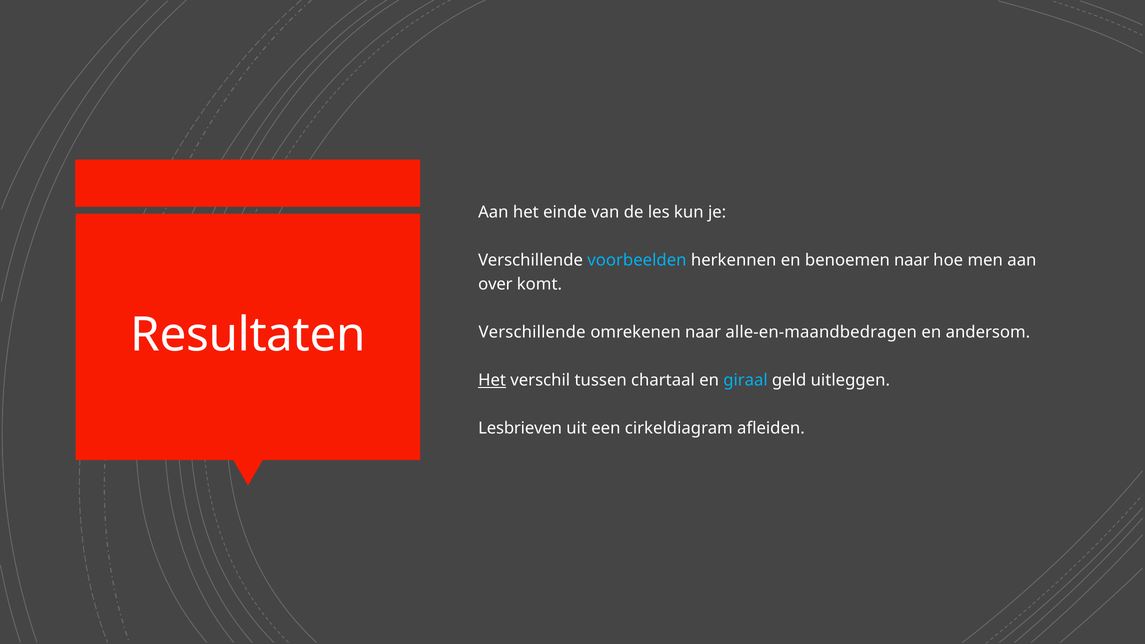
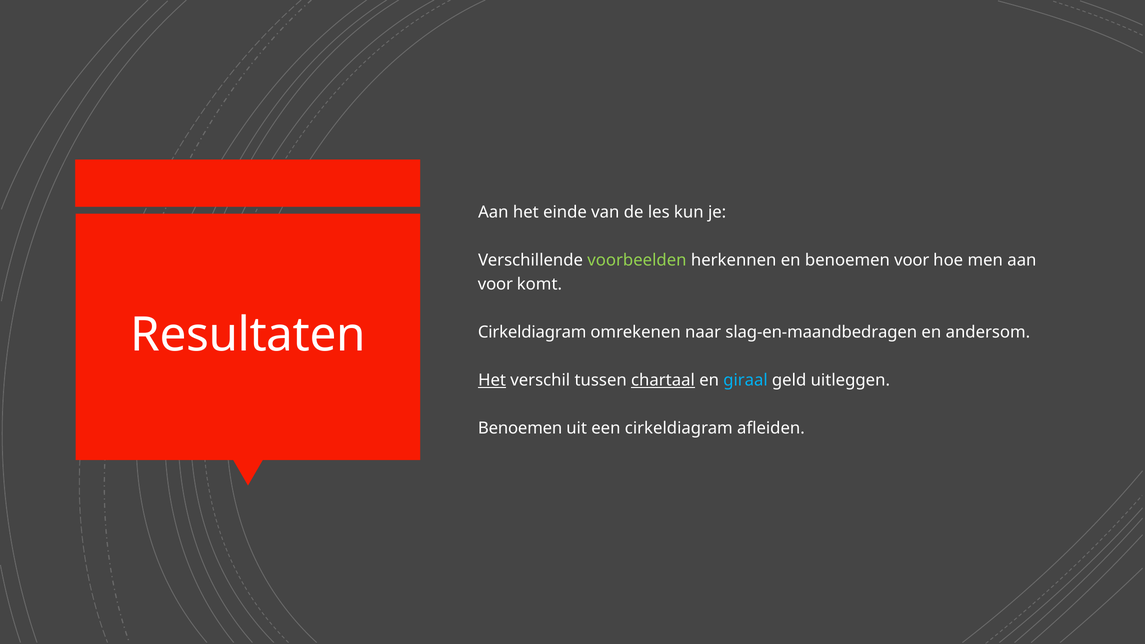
voorbeelden colour: light blue -> light green
benoemen naar: naar -> voor
over at (495, 284): over -> voor
Verschillende at (532, 332): Verschillende -> Cirkeldiagram
alle-en-maandbedragen: alle-en-maandbedragen -> slag-en-maandbedragen
chartaal underline: none -> present
Lesbrieven at (520, 428): Lesbrieven -> Benoemen
